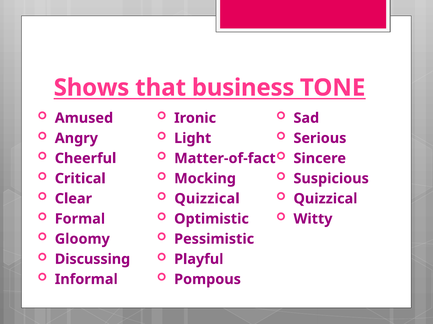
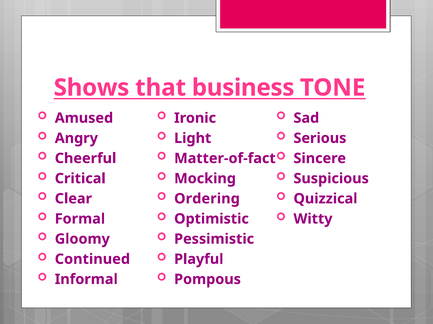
Quizzical at (207, 199): Quizzical -> Ordering
Discussing: Discussing -> Continued
